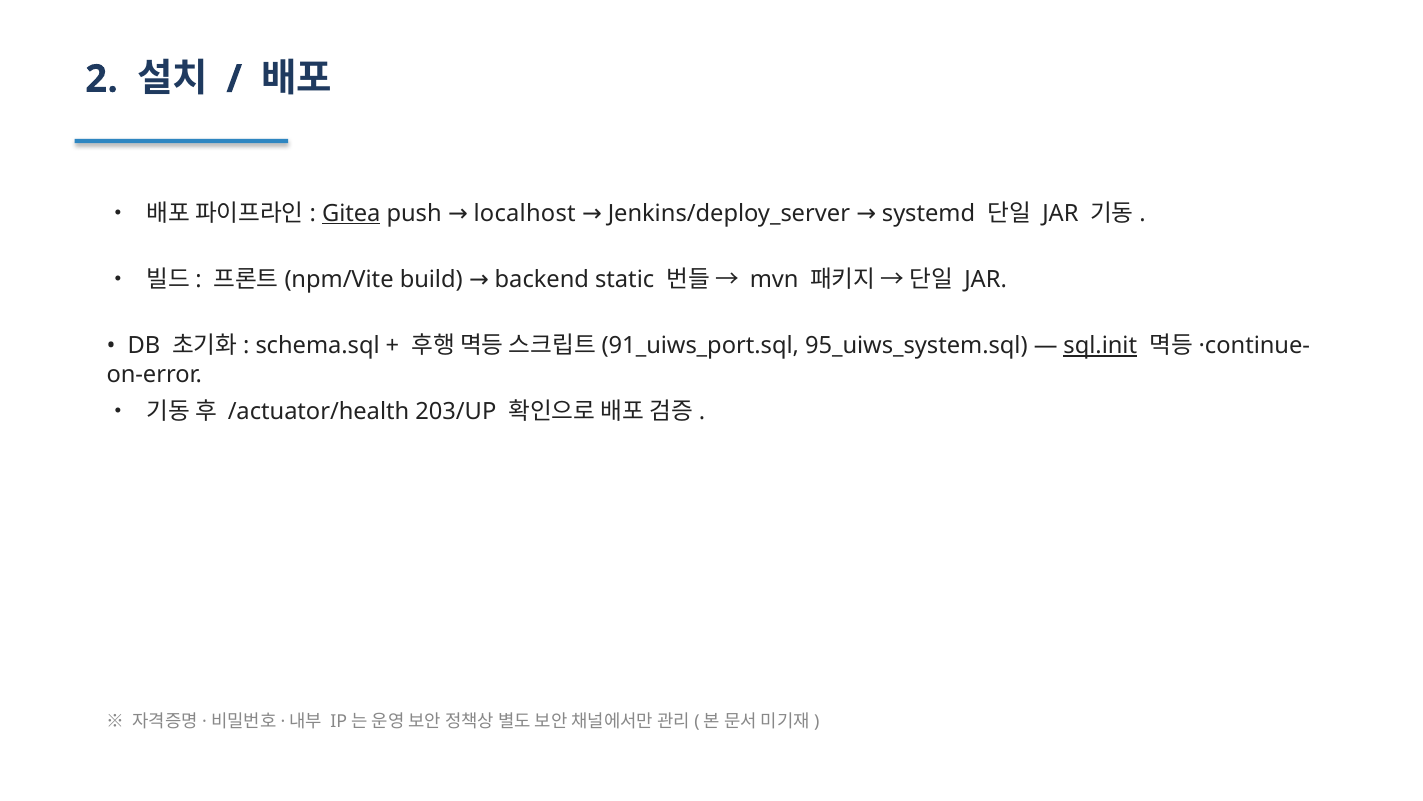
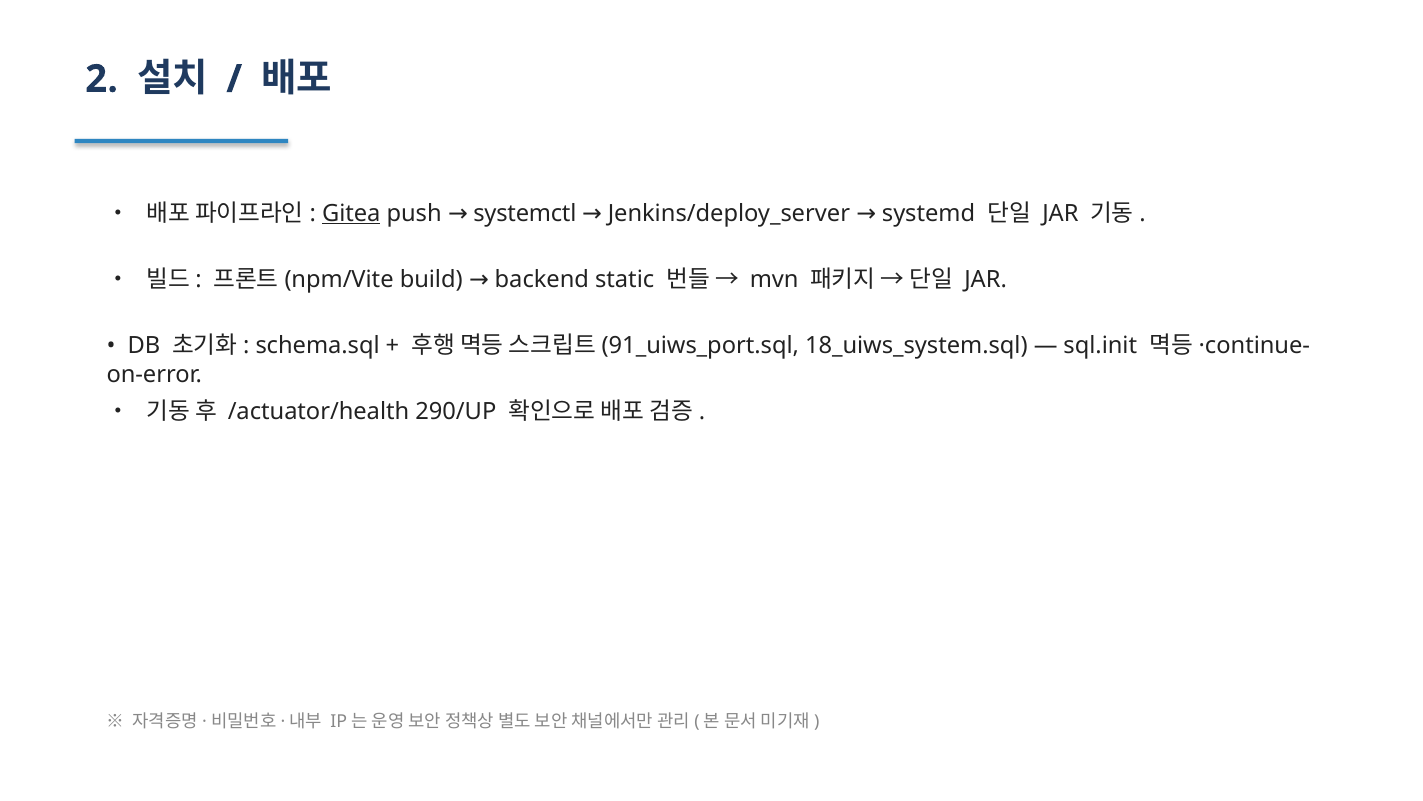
localhost: localhost -> systemctl
95_uiws_system.sql: 95_uiws_system.sql -> 18_uiws_system.sql
sql.init underline: present -> none
203/UP: 203/UP -> 290/UP
